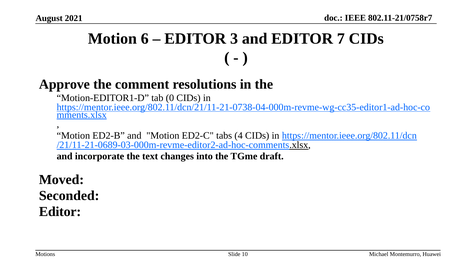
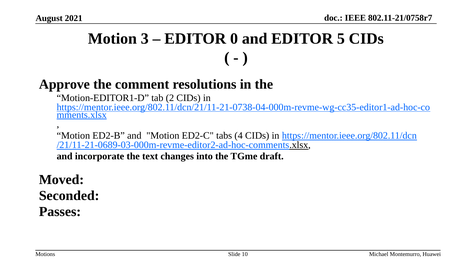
6: 6 -> 3
3: 3 -> 0
7: 7 -> 5
0: 0 -> 2
Editor at (60, 212): Editor -> Passes
